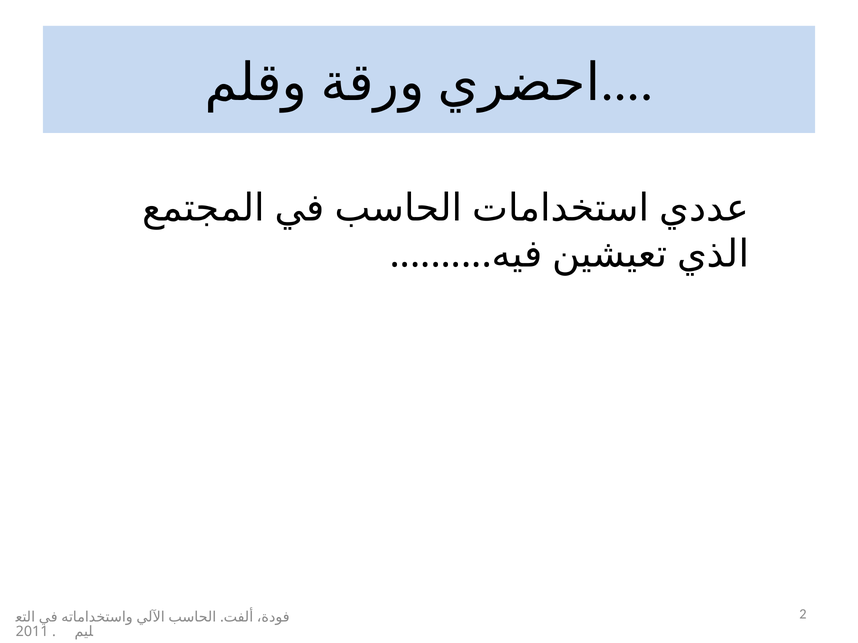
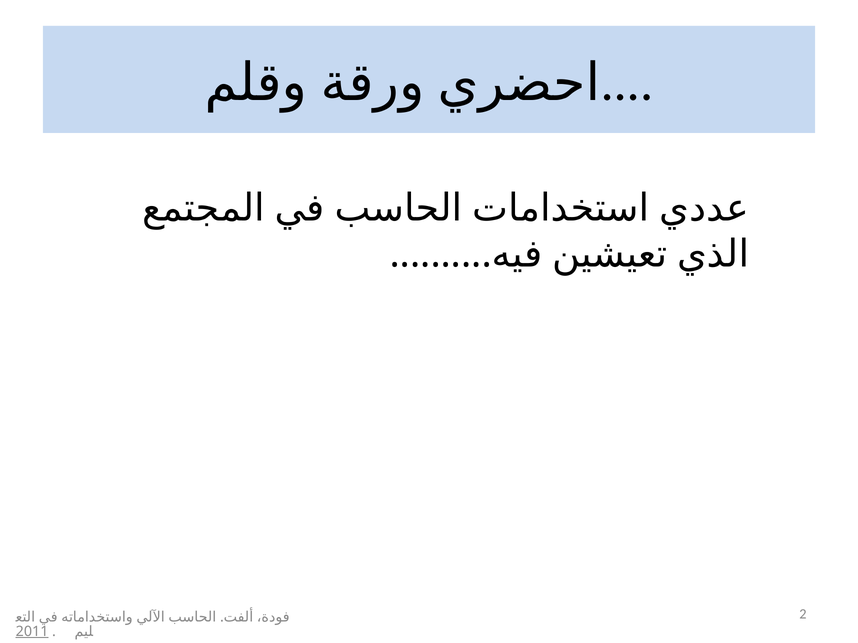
2011 underline: none -> present
